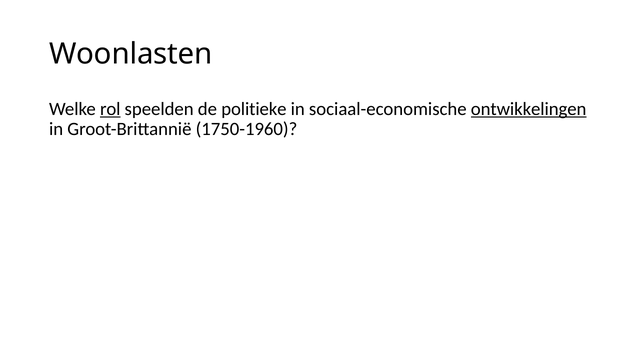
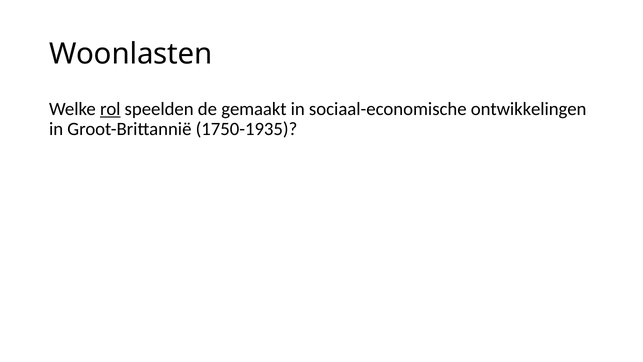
politieke: politieke -> gemaakt
ontwikkelingen underline: present -> none
1750-1960: 1750-1960 -> 1750-1935
